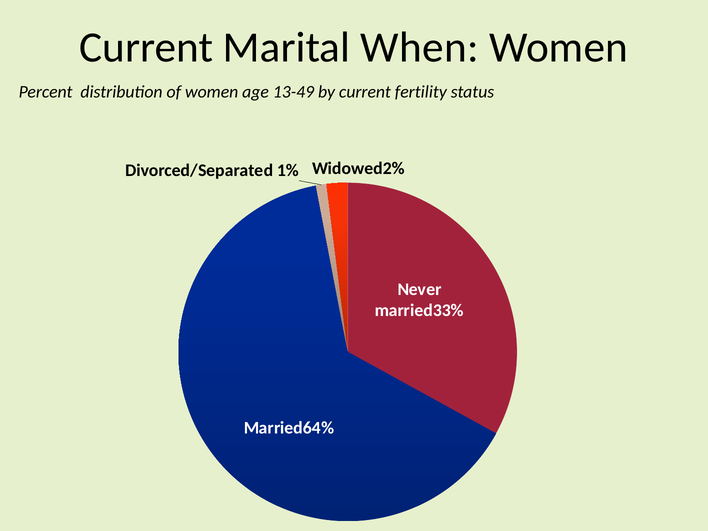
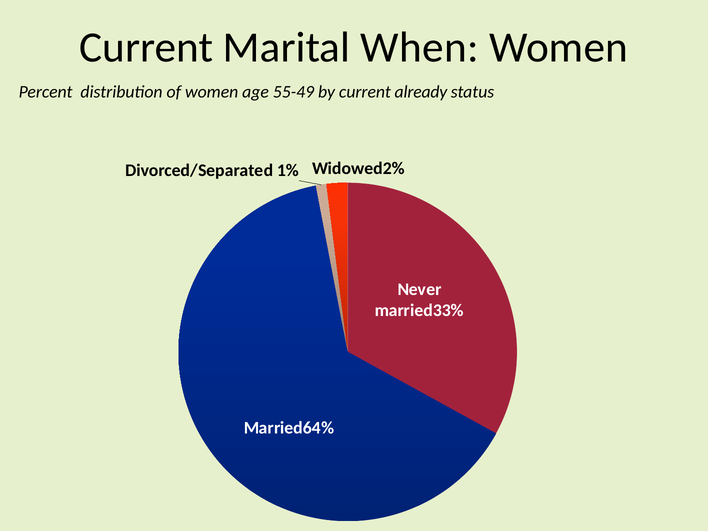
13-49: 13-49 -> 55-49
fertility: fertility -> already
